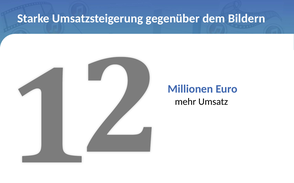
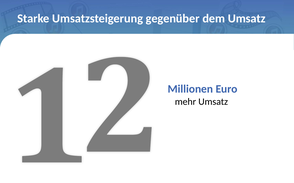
dem Bildern: Bildern -> Umsatz
